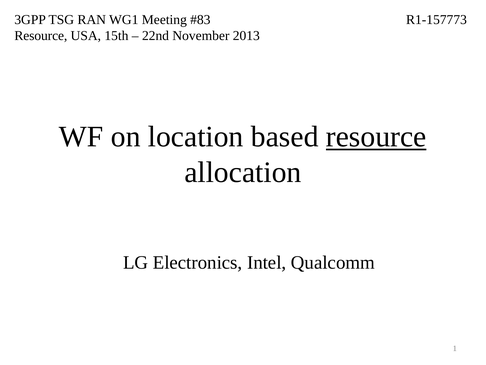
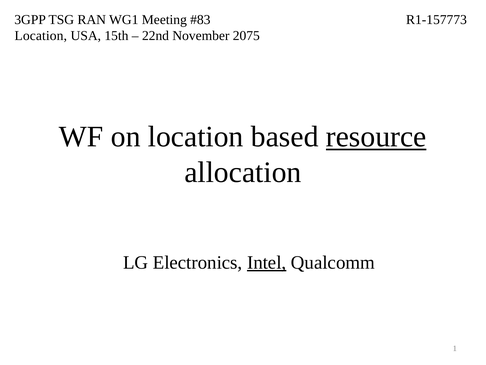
Resource at (41, 36): Resource -> Location
2013: 2013 -> 2075
Intel underline: none -> present
